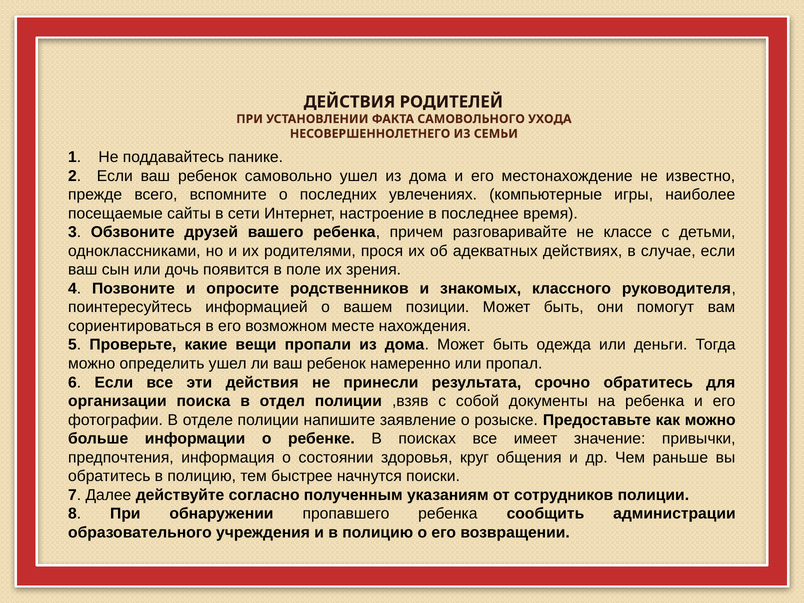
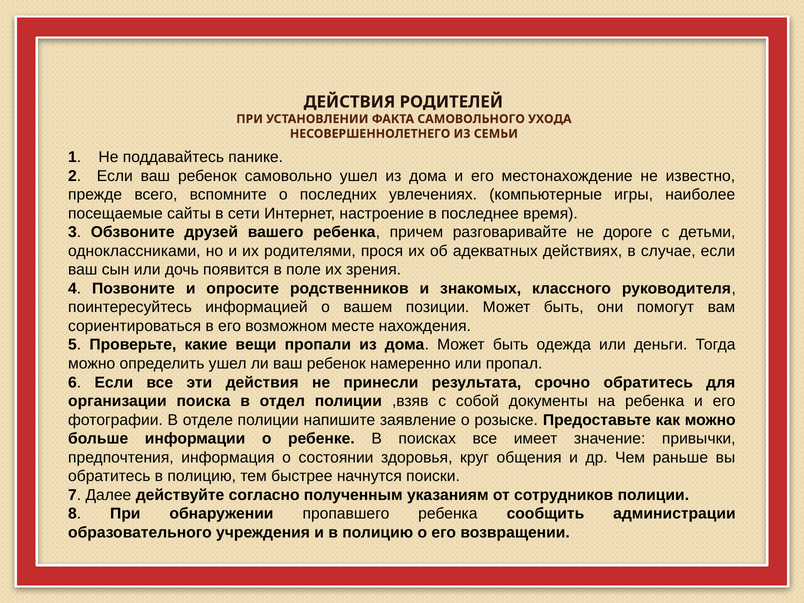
классе: классе -> дороге
